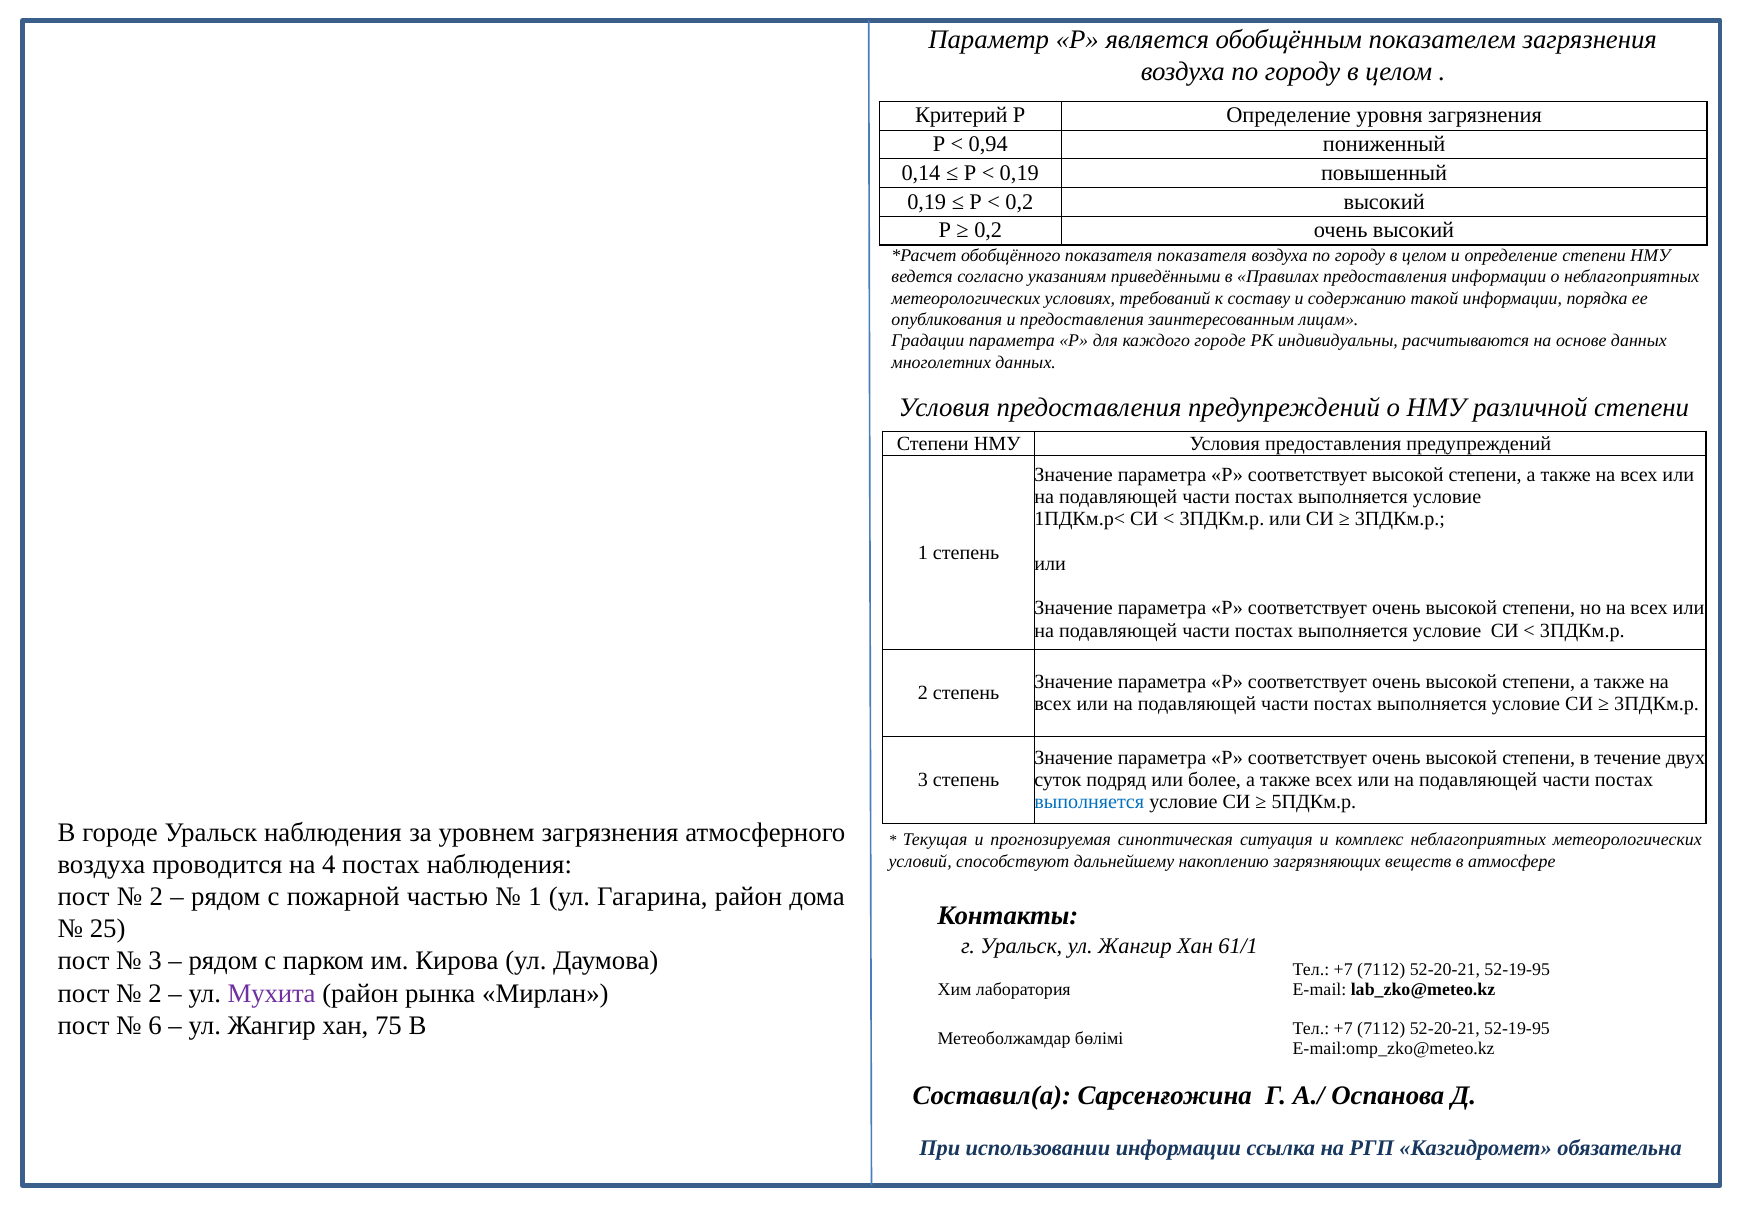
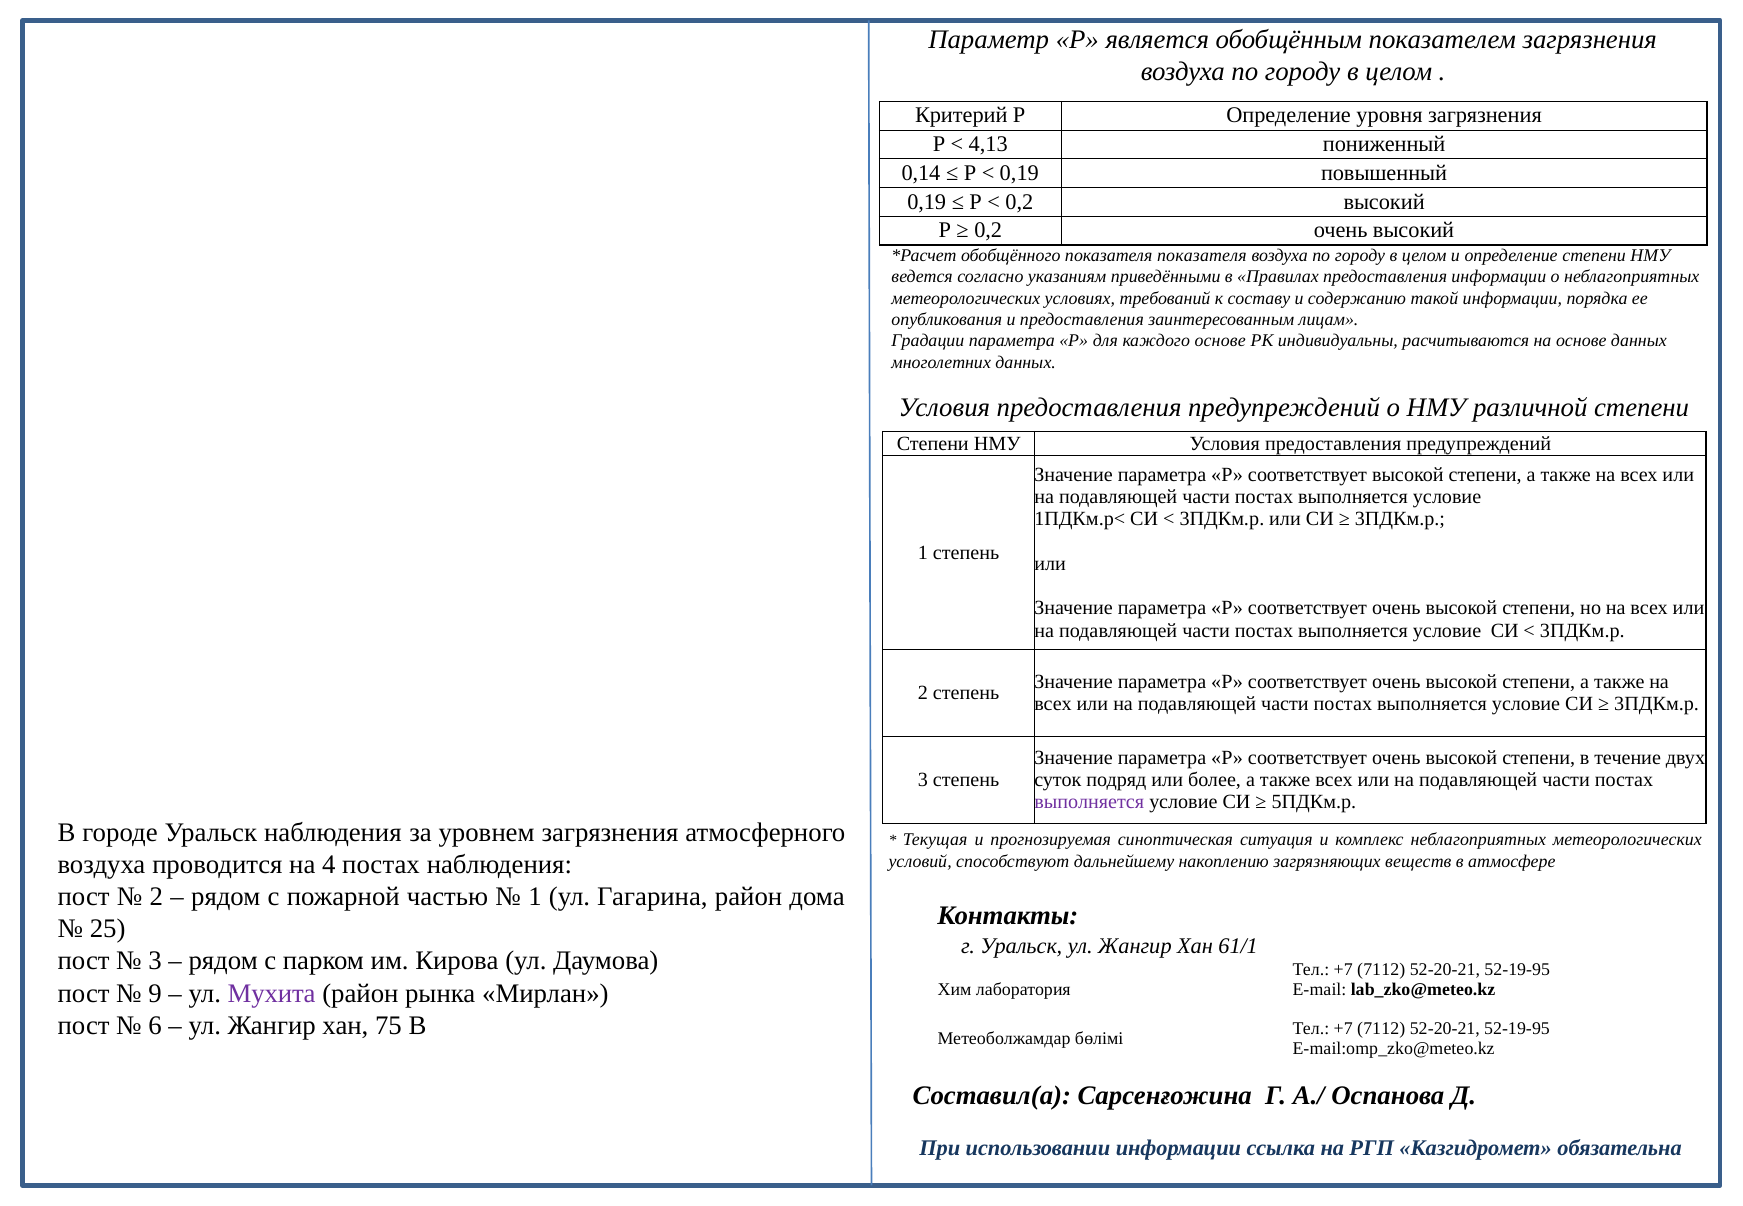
0,94: 0,94 -> 4,13
каждого городе: городе -> основе
выполняется at (1089, 803) colour: blue -> purple
2 at (155, 994): 2 -> 9
